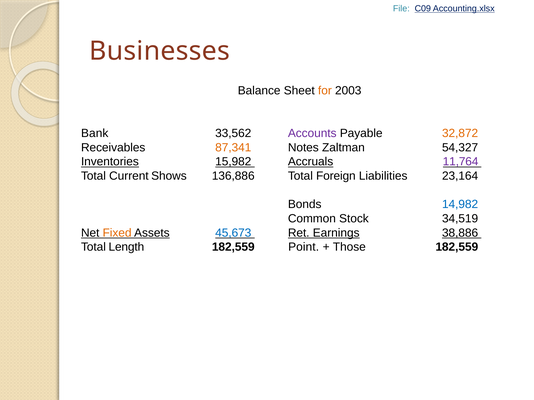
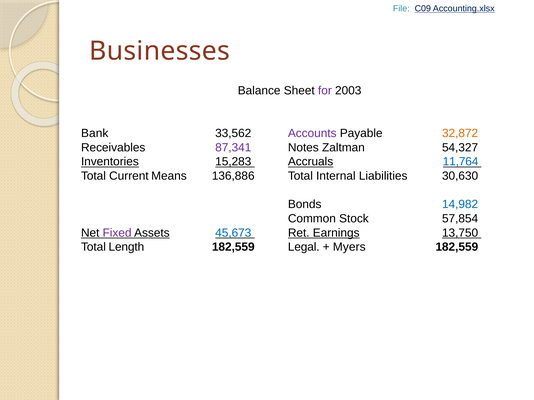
for colour: orange -> purple
87,341 colour: orange -> purple
15,982: 15,982 -> 15,283
11,764 colour: purple -> blue
Shows: Shows -> Means
Foreign: Foreign -> Internal
23,164: 23,164 -> 30,630
34,519: 34,519 -> 57,854
Fixed colour: orange -> purple
38,886: 38,886 -> 13,750
Point: Point -> Legal
Those: Those -> Myers
